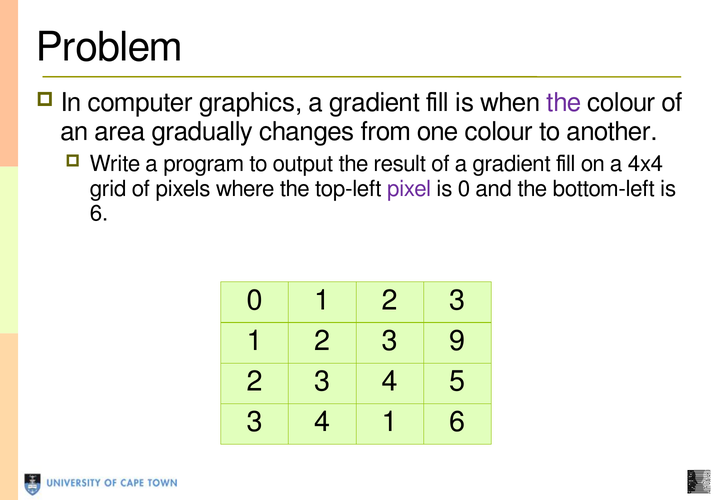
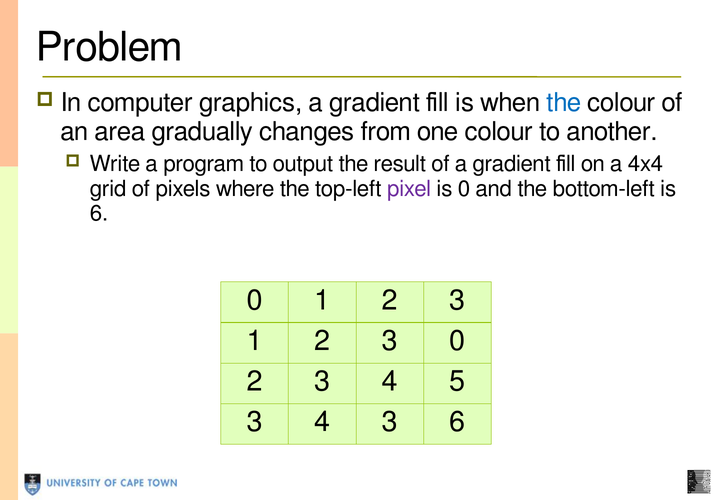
the at (564, 103) colour: purple -> blue
3 9: 9 -> 0
4 1: 1 -> 3
